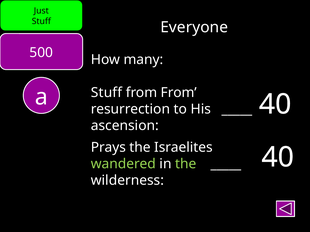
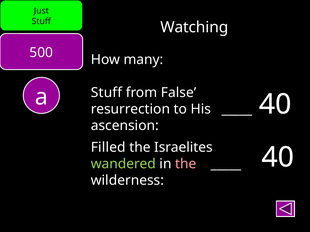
Everyone: Everyone -> Watching
from From: From -> False
Prays: Prays -> Filled
the at (186, 164) colour: light green -> pink
